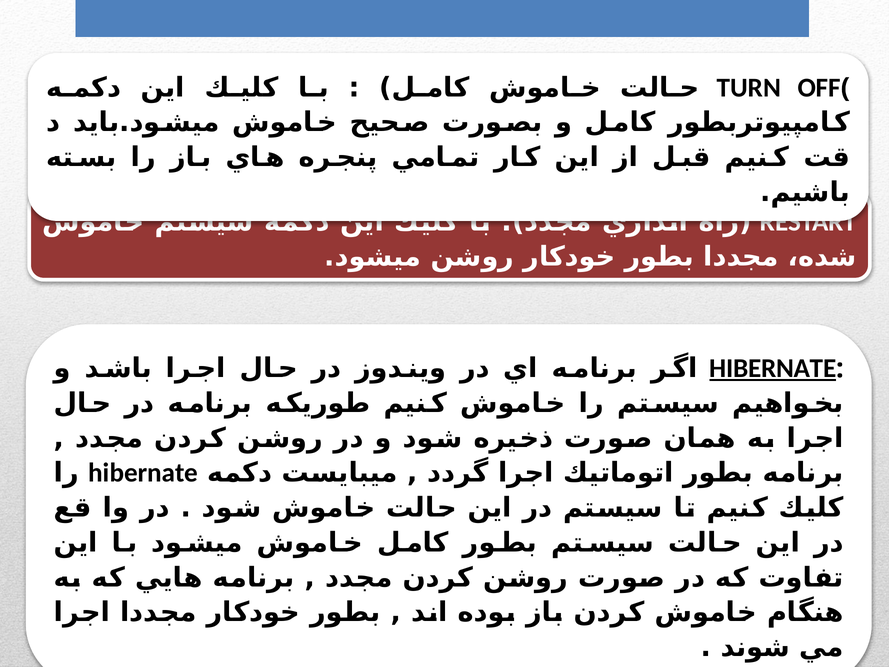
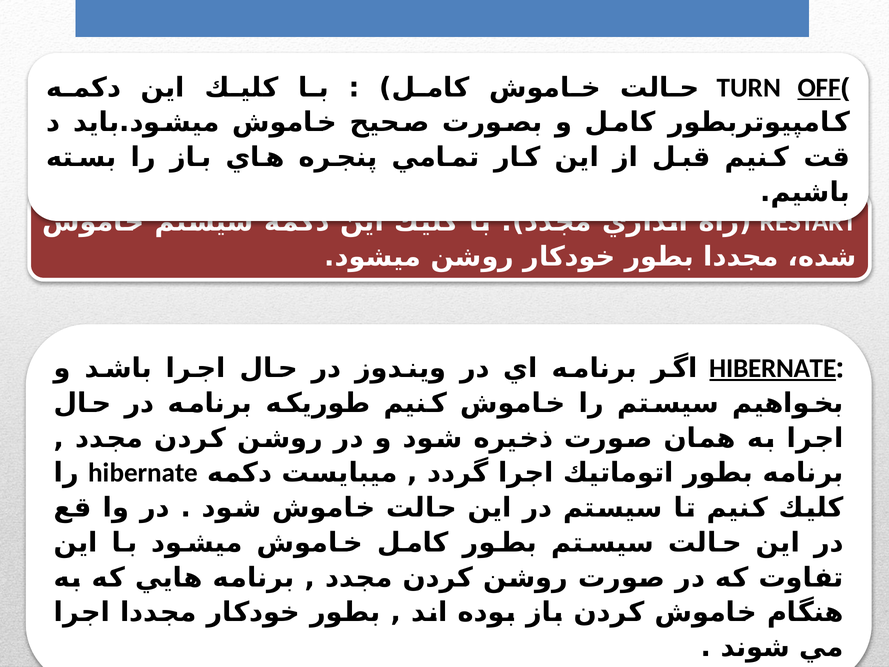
OFF underline: none -> present
